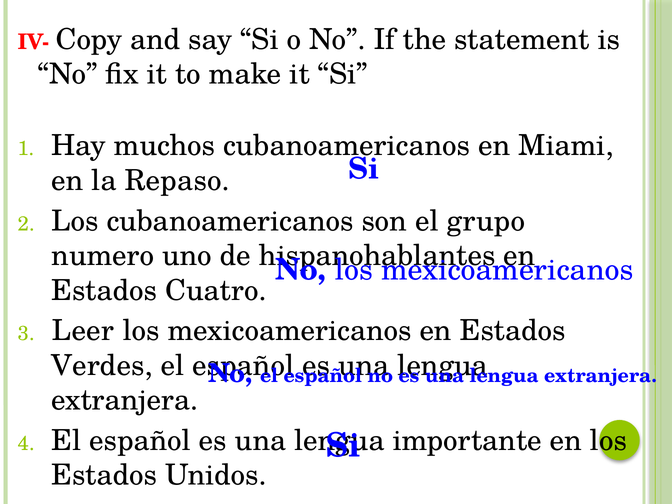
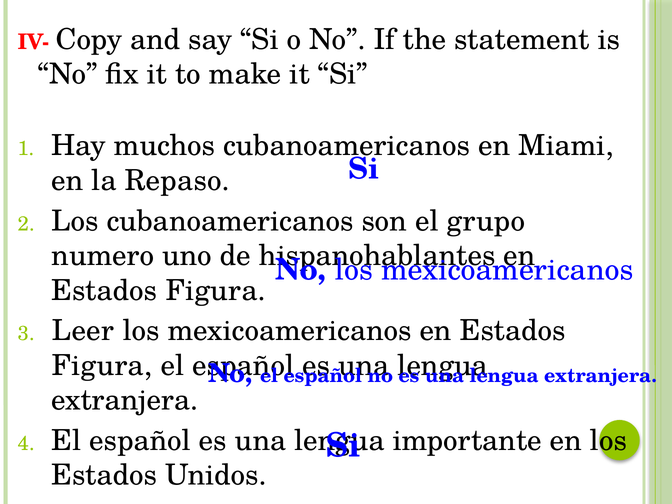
Cuatro at (216, 290): Cuatro -> Figura
Verdes at (102, 366): Verdes -> Figura
